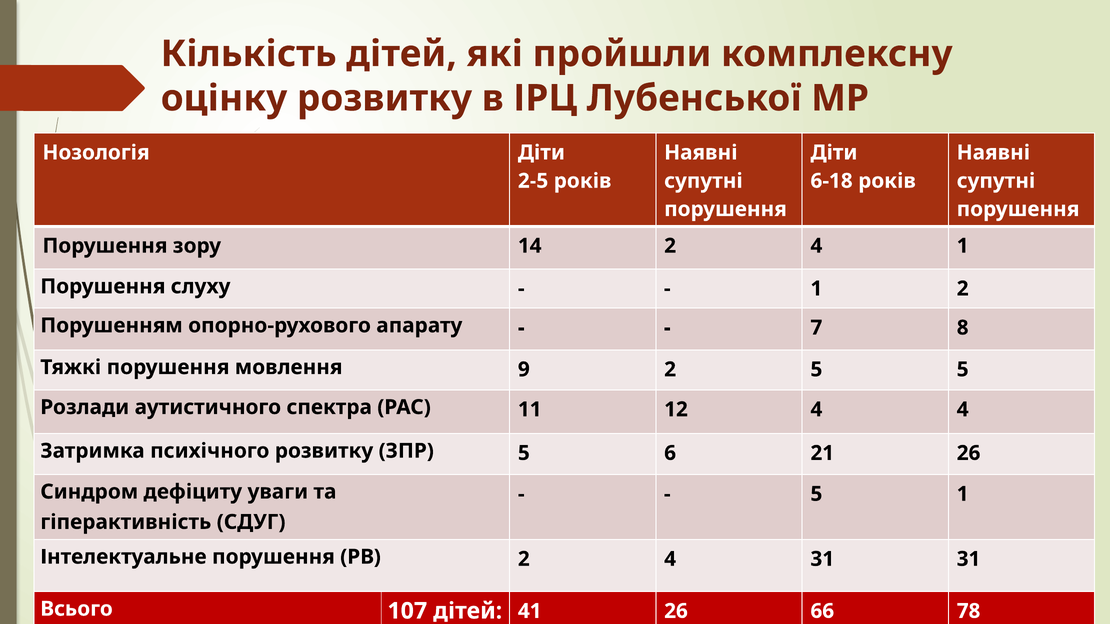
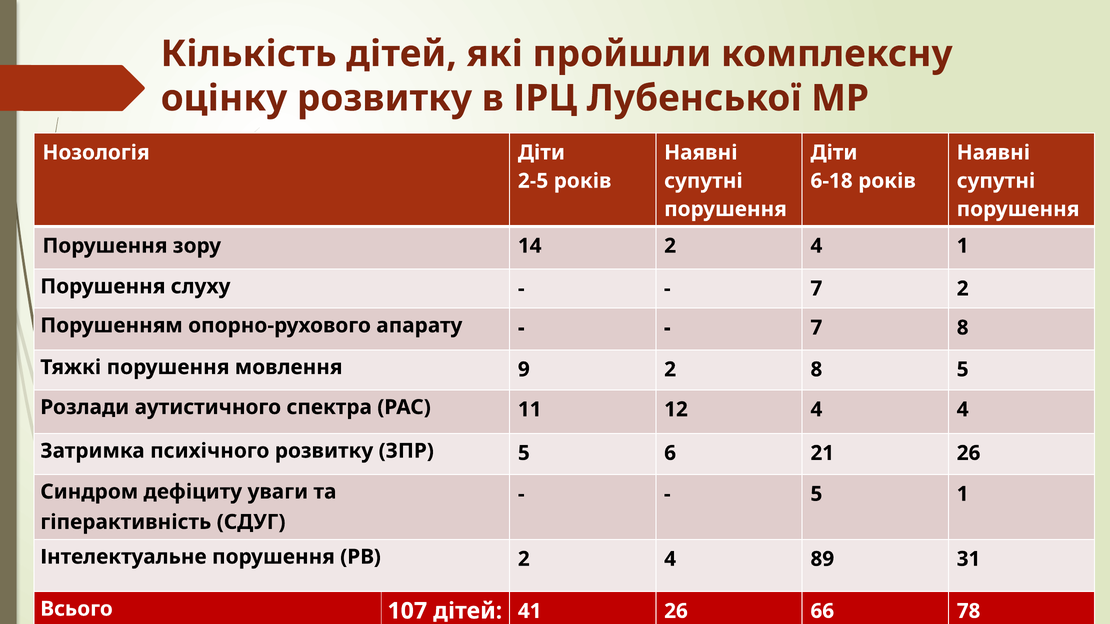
1 at (816, 289): 1 -> 7
2 5: 5 -> 8
4 31: 31 -> 89
